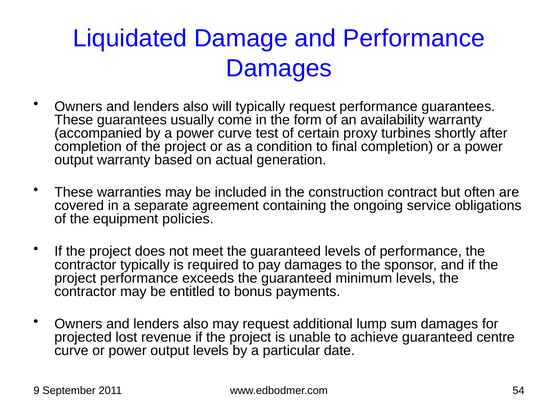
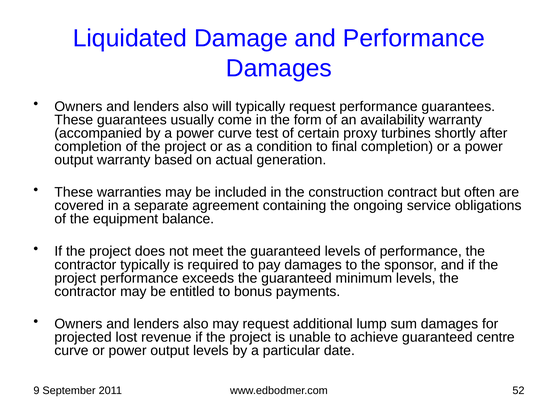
policies: policies -> balance
54: 54 -> 52
